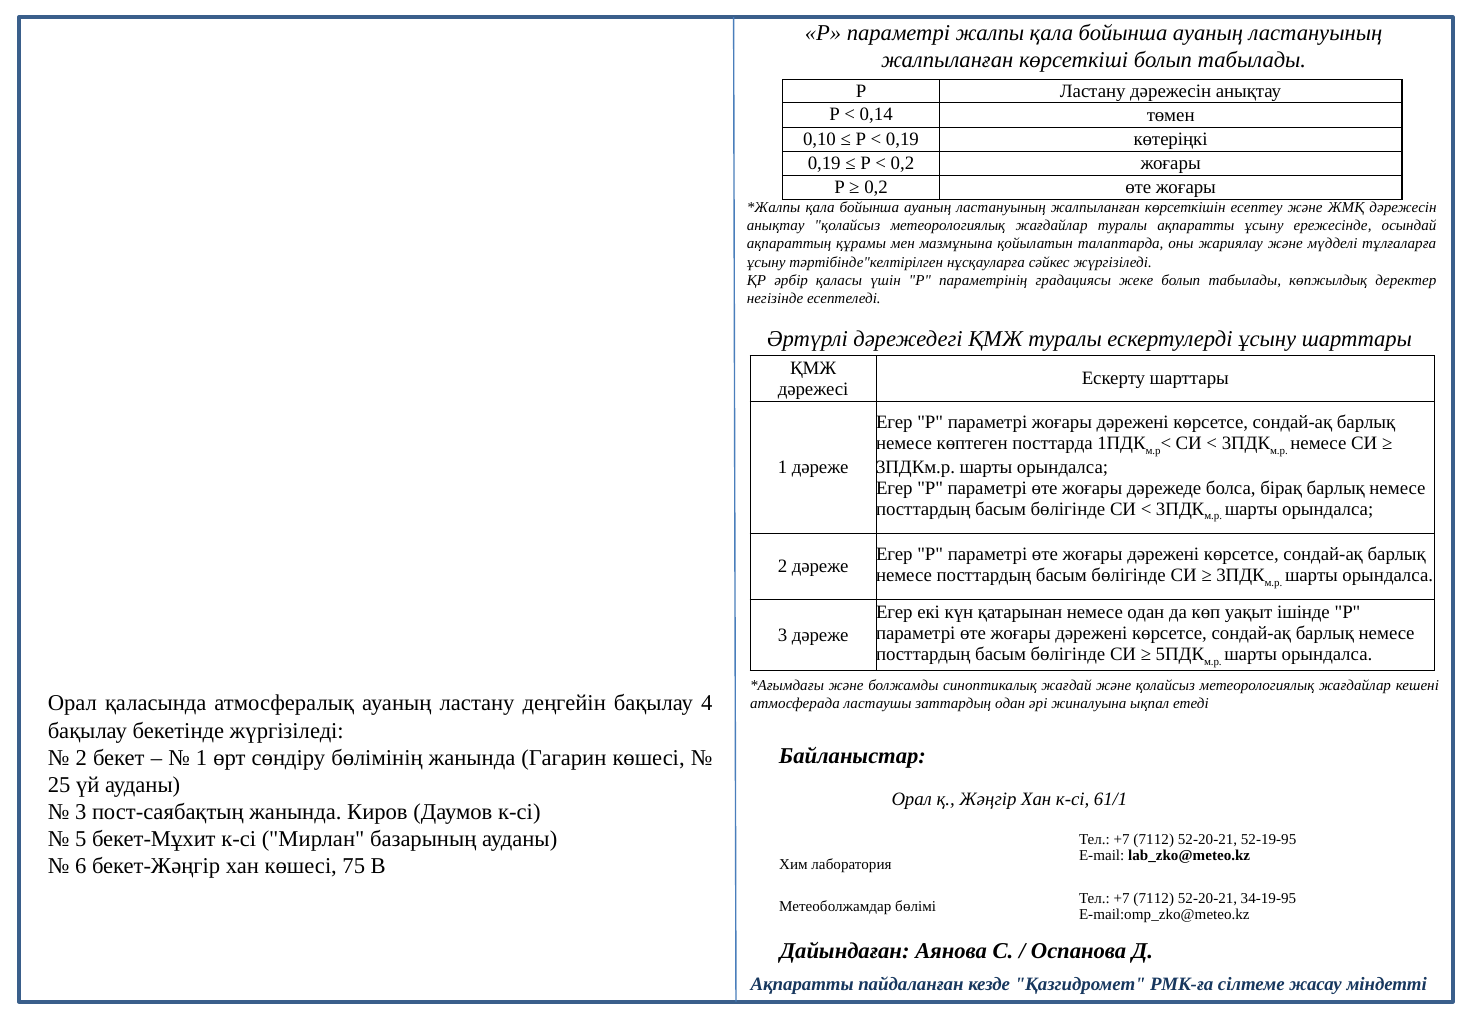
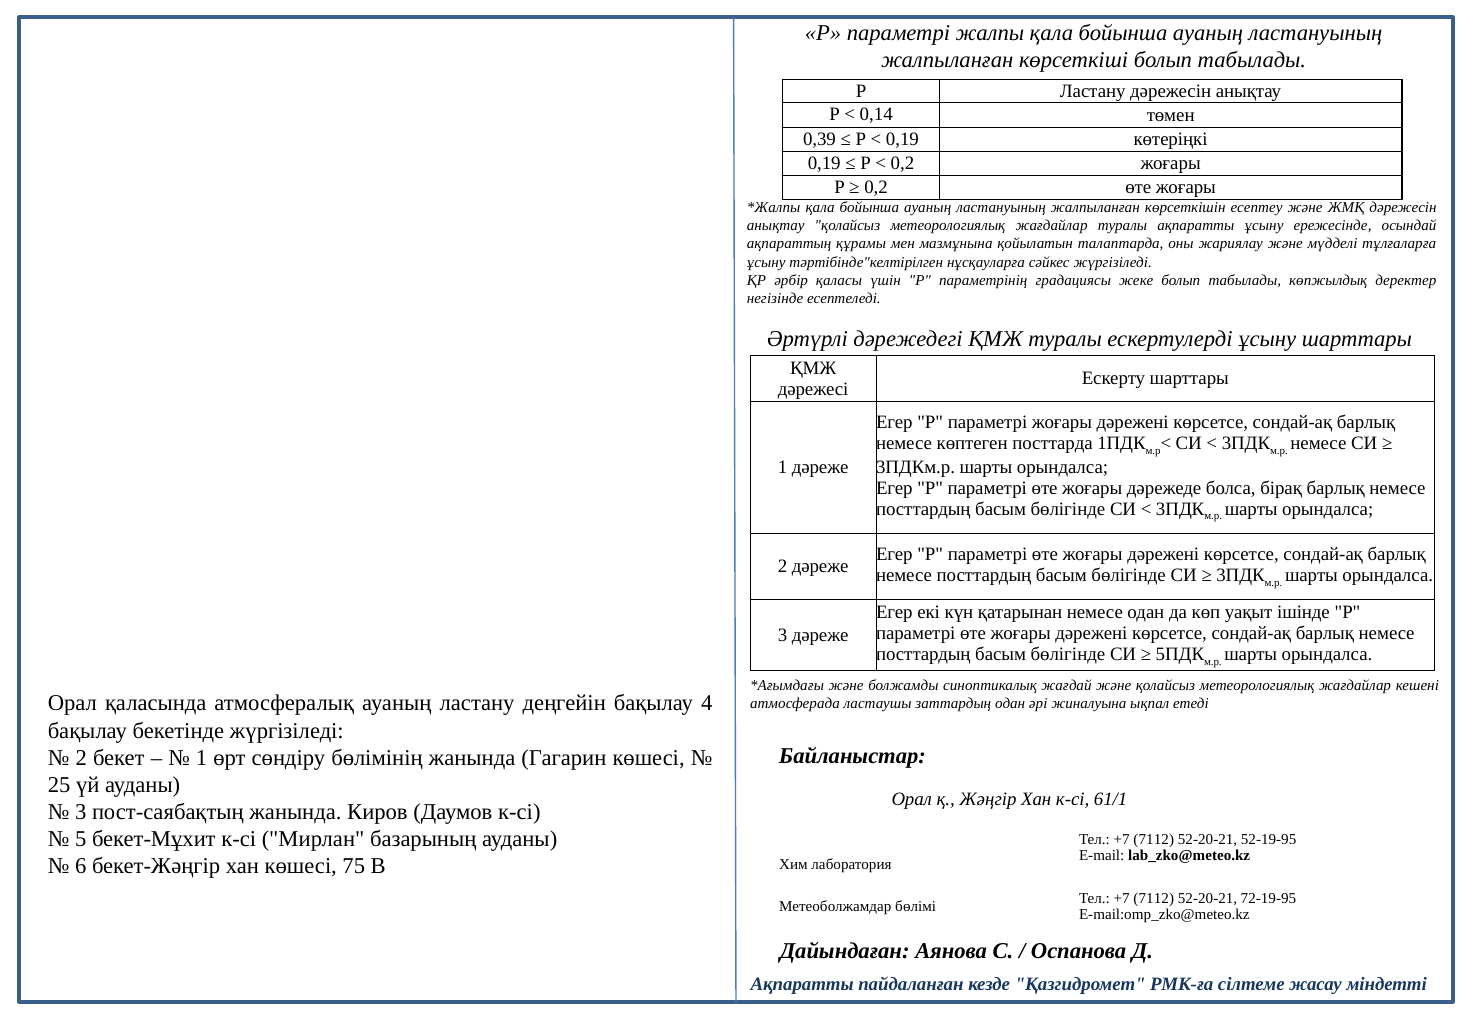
0,10: 0,10 -> 0,39
34-19-95: 34-19-95 -> 72-19-95
